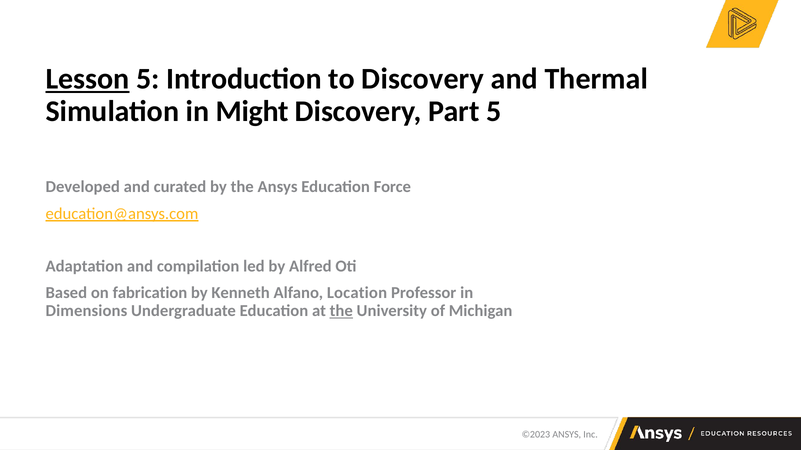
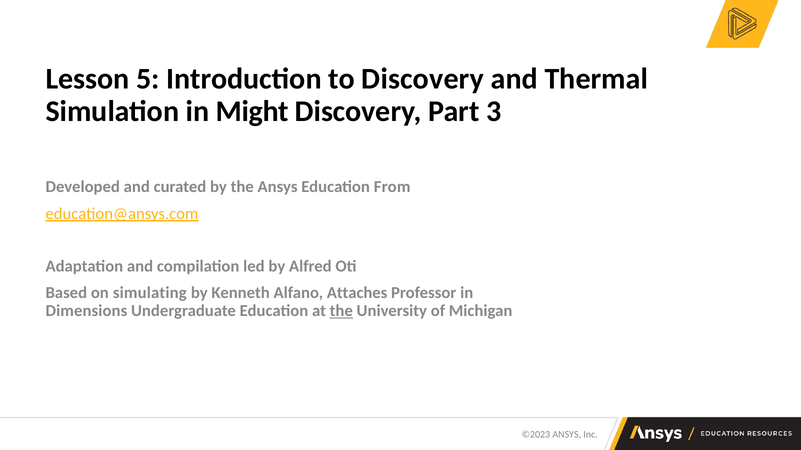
Lesson underline: present -> none
Part 5: 5 -> 3
Force: Force -> From
fabrication: fabrication -> simulating
Location: Location -> Attaches
